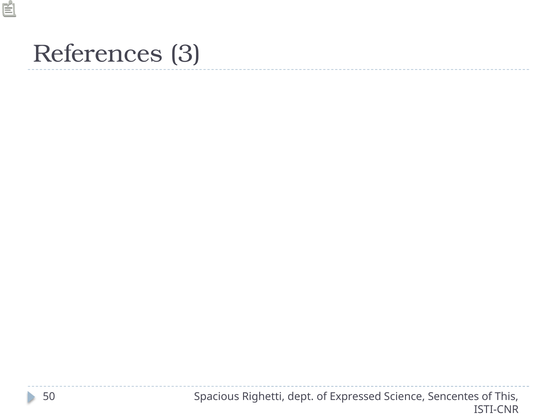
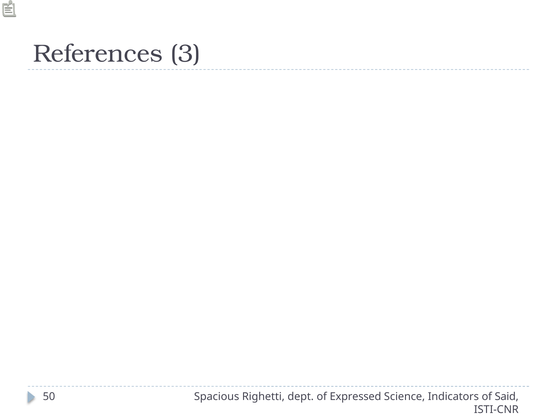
Sencentes: Sencentes -> Indicators
This: This -> Said
